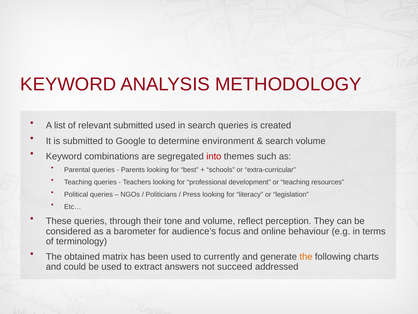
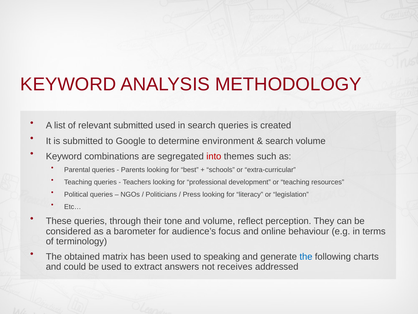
currently: currently -> speaking
the at (306, 256) colour: orange -> blue
succeed: succeed -> receives
